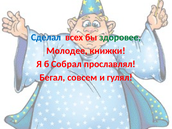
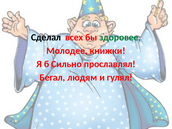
Сделал colour: blue -> black
Собрал: Собрал -> Сильно
совсем: совсем -> людям
